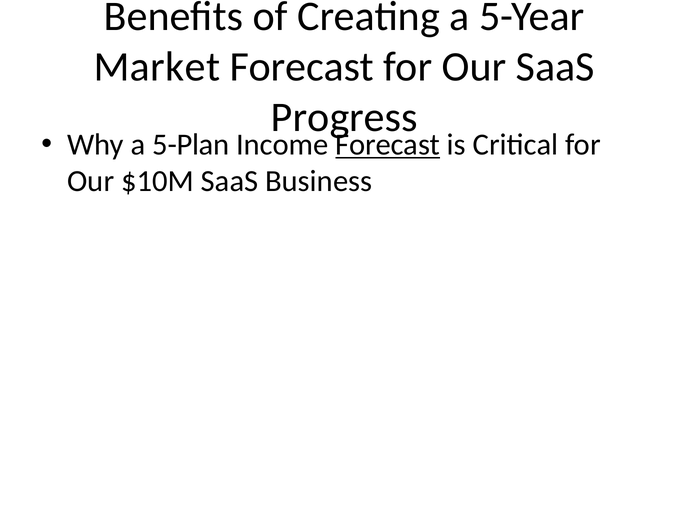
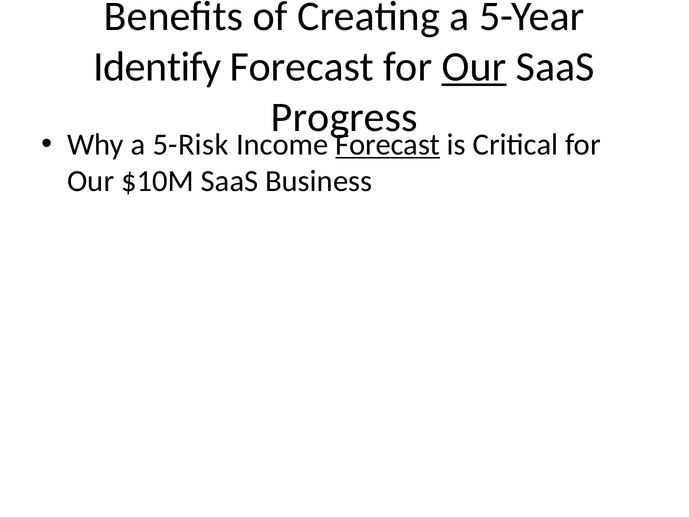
Market: Market -> Identify
Our at (474, 67) underline: none -> present
5-Plan: 5-Plan -> 5-Risk
